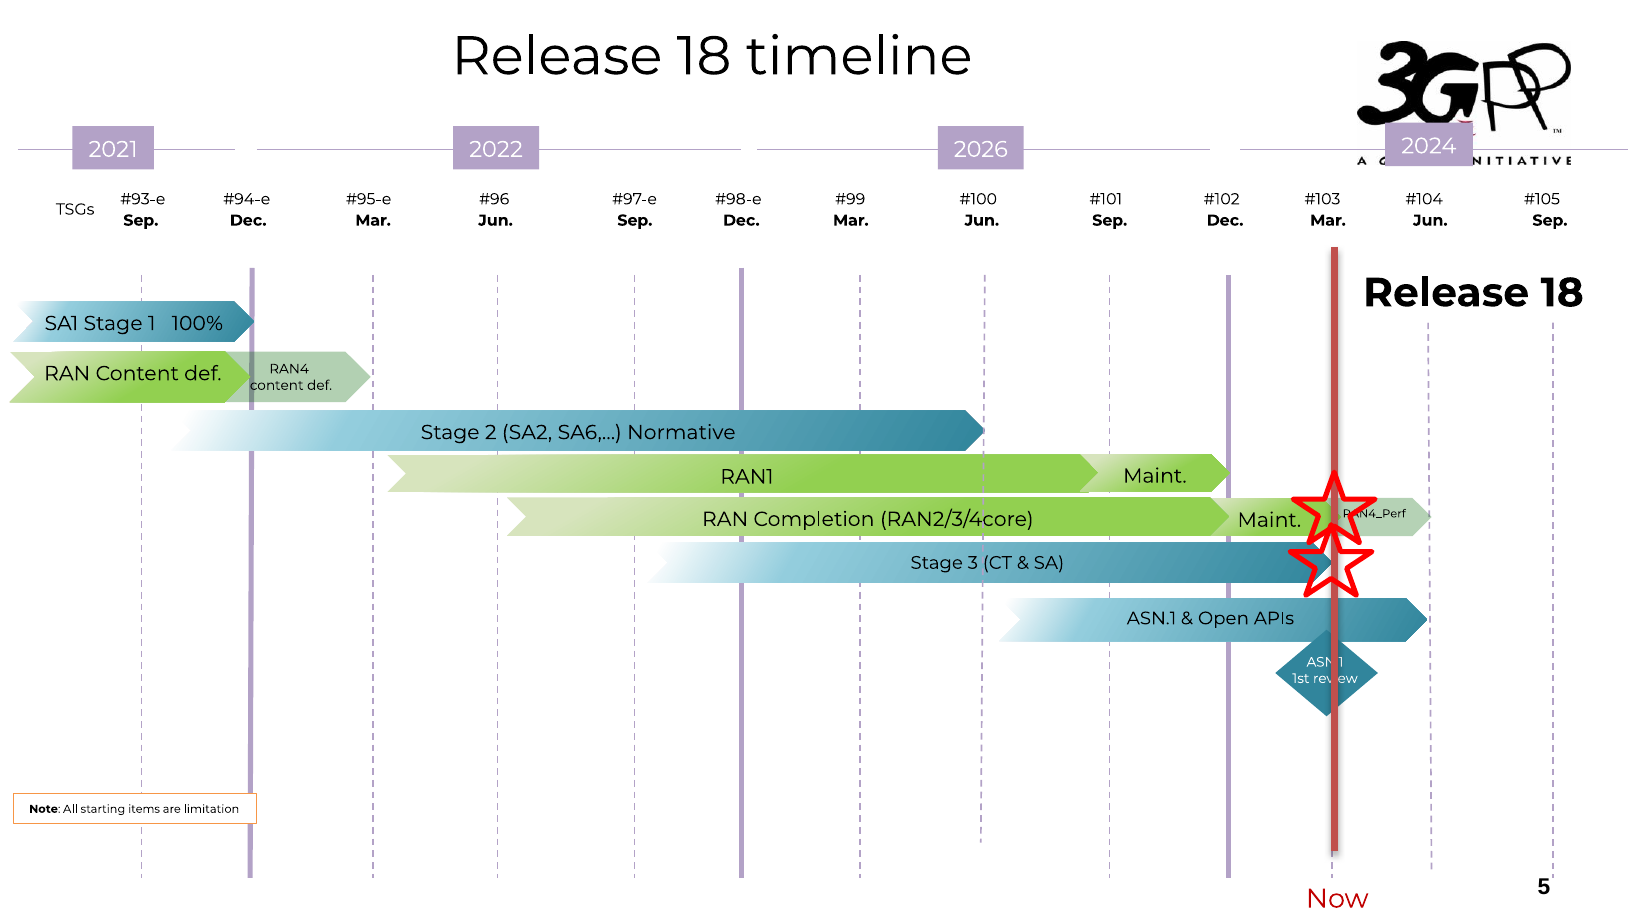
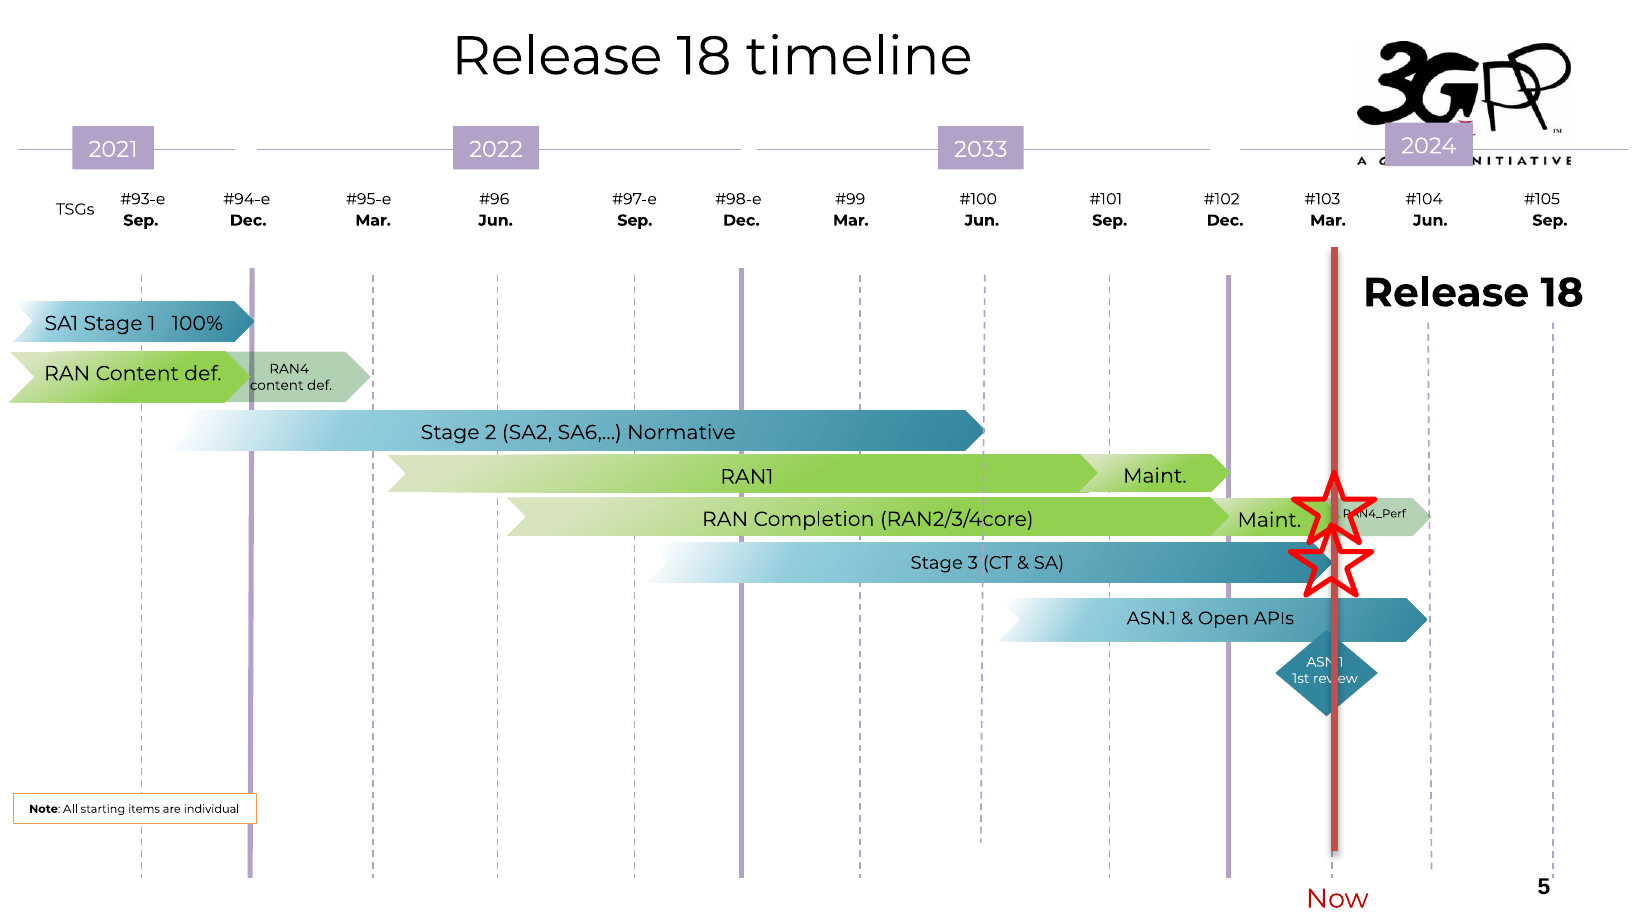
2026: 2026 -> 2033
limitation: limitation -> individual
